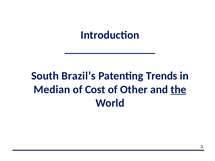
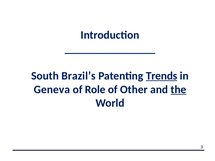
Trends underline: none -> present
Median: Median -> Geneva
Cost: Cost -> Role
